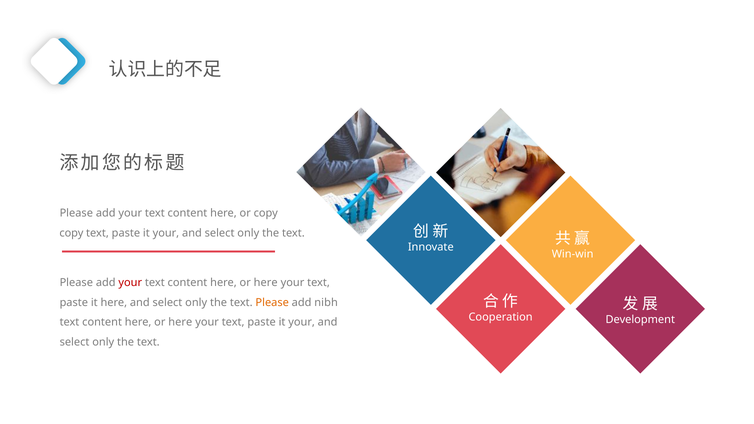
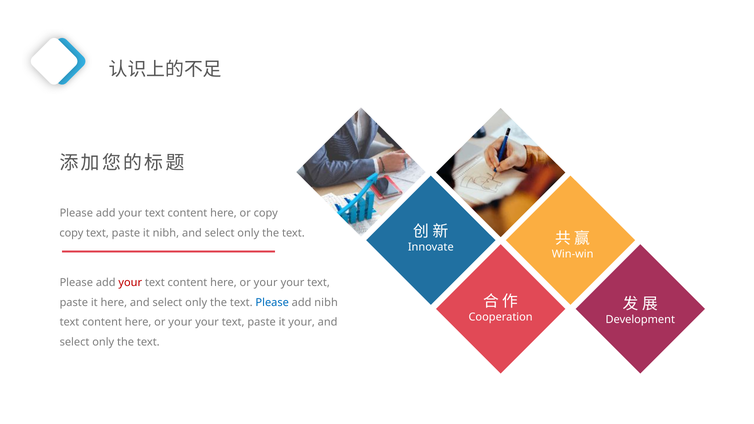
your at (166, 233): your -> nibh
here at (266, 283): here -> your
Please at (272, 303) colour: orange -> blue
here at (180, 322): here -> your
